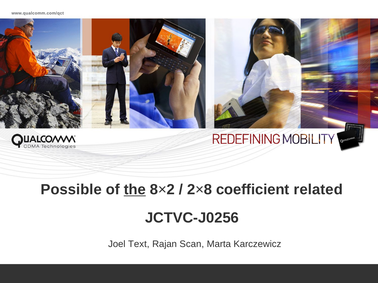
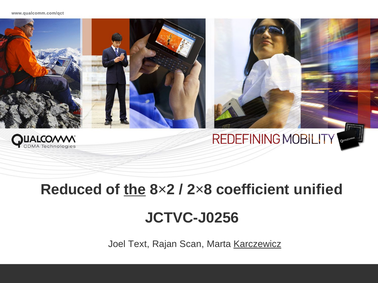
Possible: Possible -> Reduced
related: related -> unified
Karczewicz underline: none -> present
